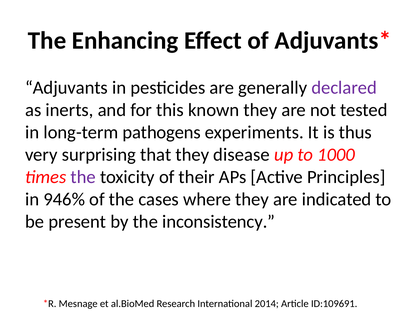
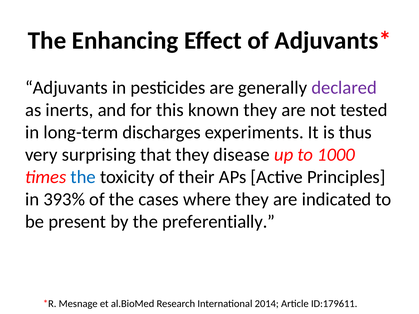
pathogens: pathogens -> discharges
the at (83, 177) colour: purple -> blue
946%: 946% -> 393%
inconsistency: inconsistency -> preferentially
ID:109691: ID:109691 -> ID:179611
